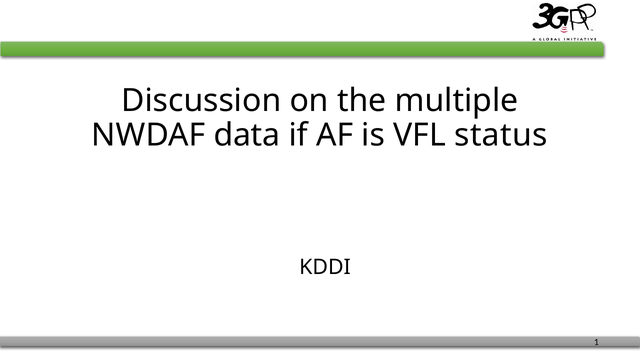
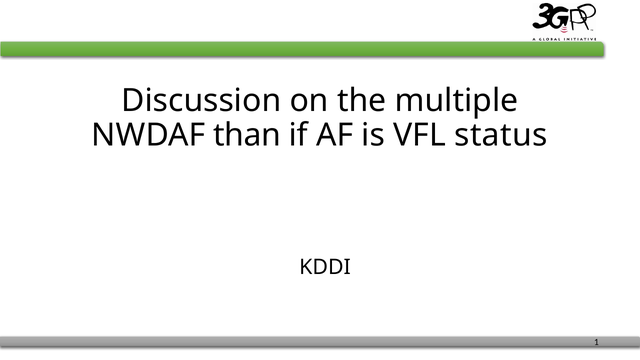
data: data -> than
